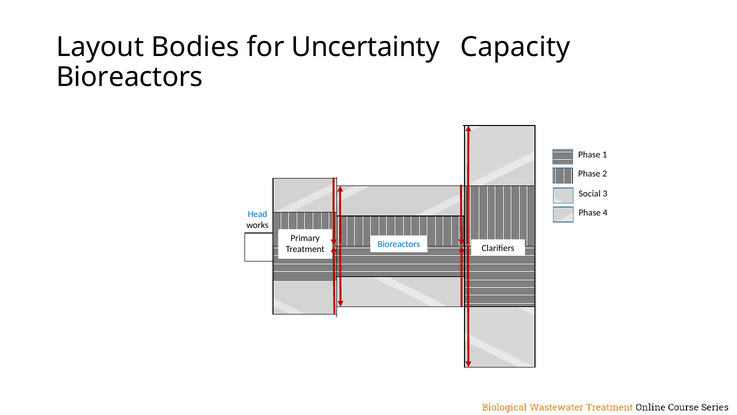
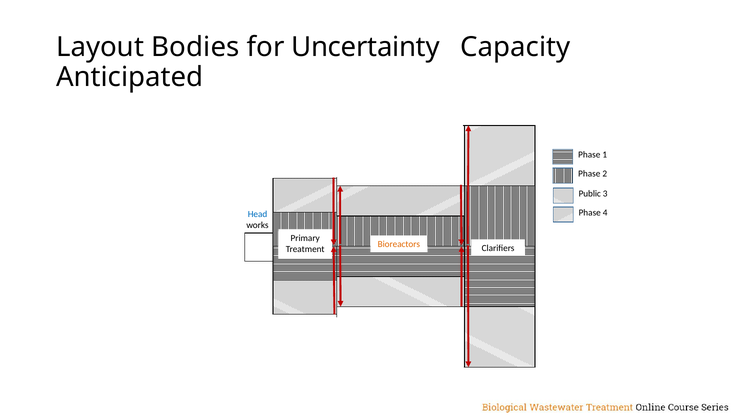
Bioreactors at (130, 77): Bioreactors -> Anticipated
Social at (590, 194): Social -> Public
Bioreactors at (399, 244) colour: blue -> orange
